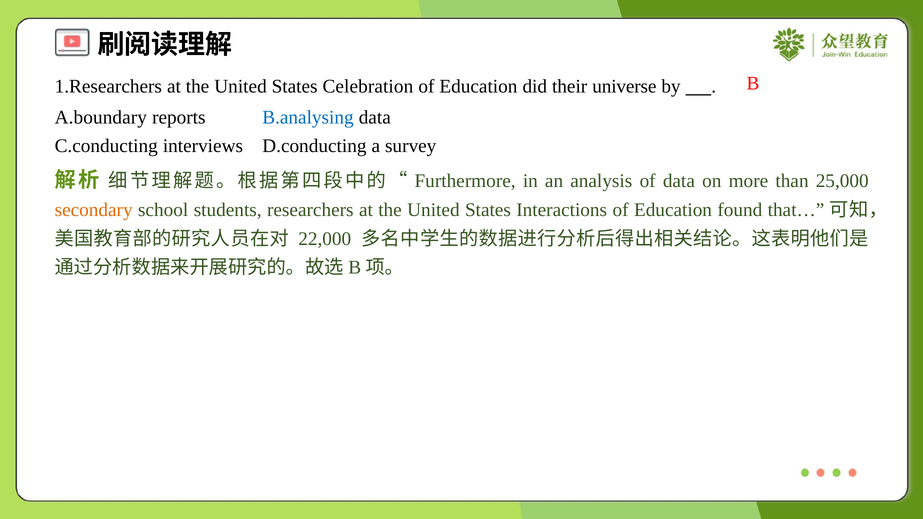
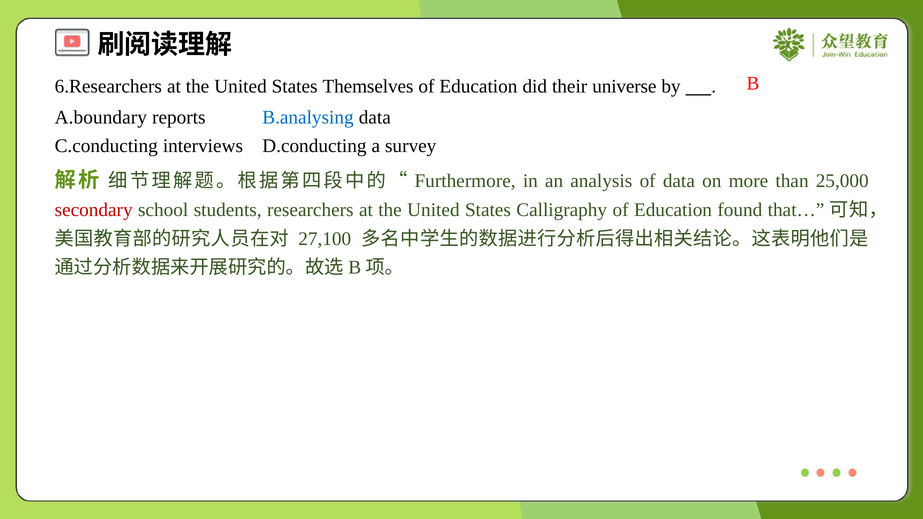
1.Researchers: 1.Researchers -> 6.Researchers
Celebration: Celebration -> Themselves
secondary colour: orange -> red
Interactions: Interactions -> Calligraphy
22,000: 22,000 -> 27,100
